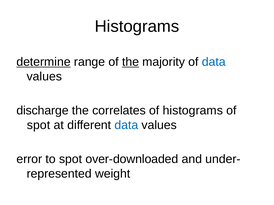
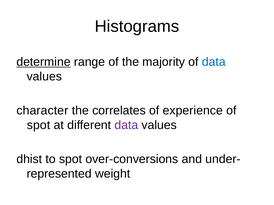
the at (131, 62) underline: present -> none
discharge: discharge -> character
of histograms: histograms -> experience
data at (126, 125) colour: blue -> purple
error: error -> dhist
over-downloaded: over-downloaded -> over-conversions
